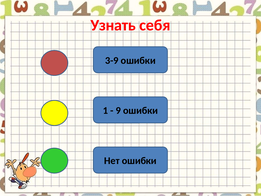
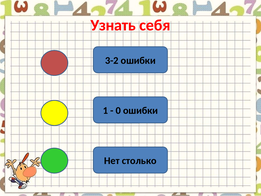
3-9: 3-9 -> 3-2
9: 9 -> 0
Нет ошибки: ошибки -> столько
